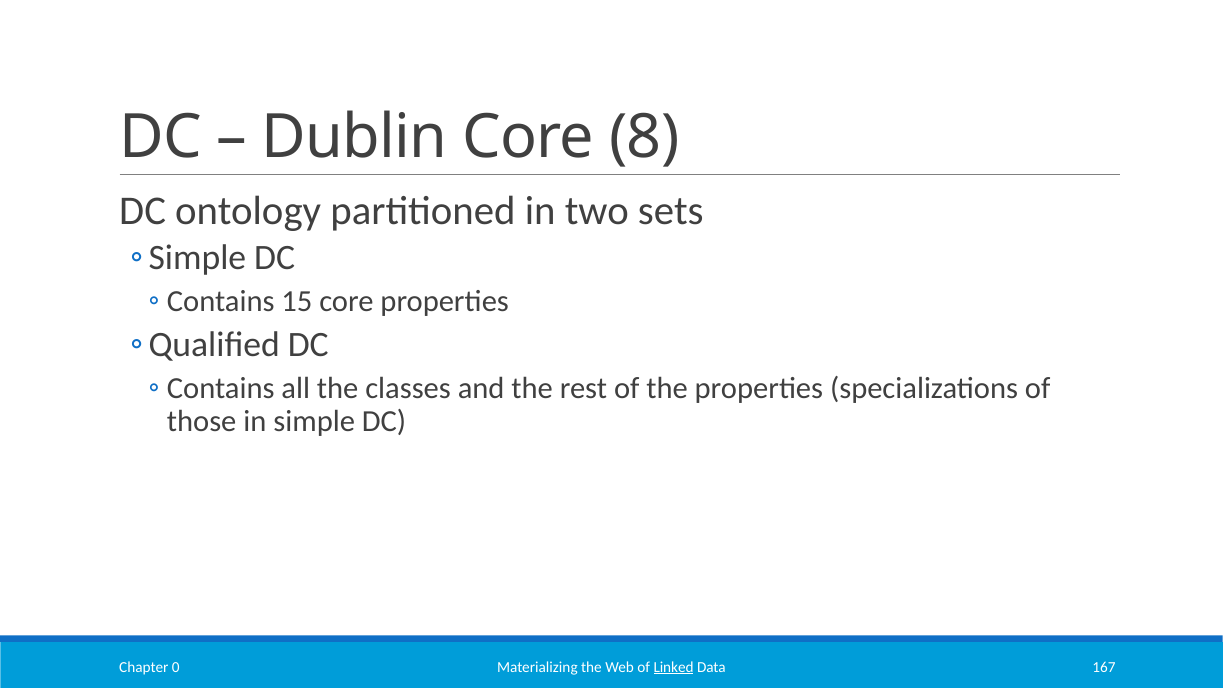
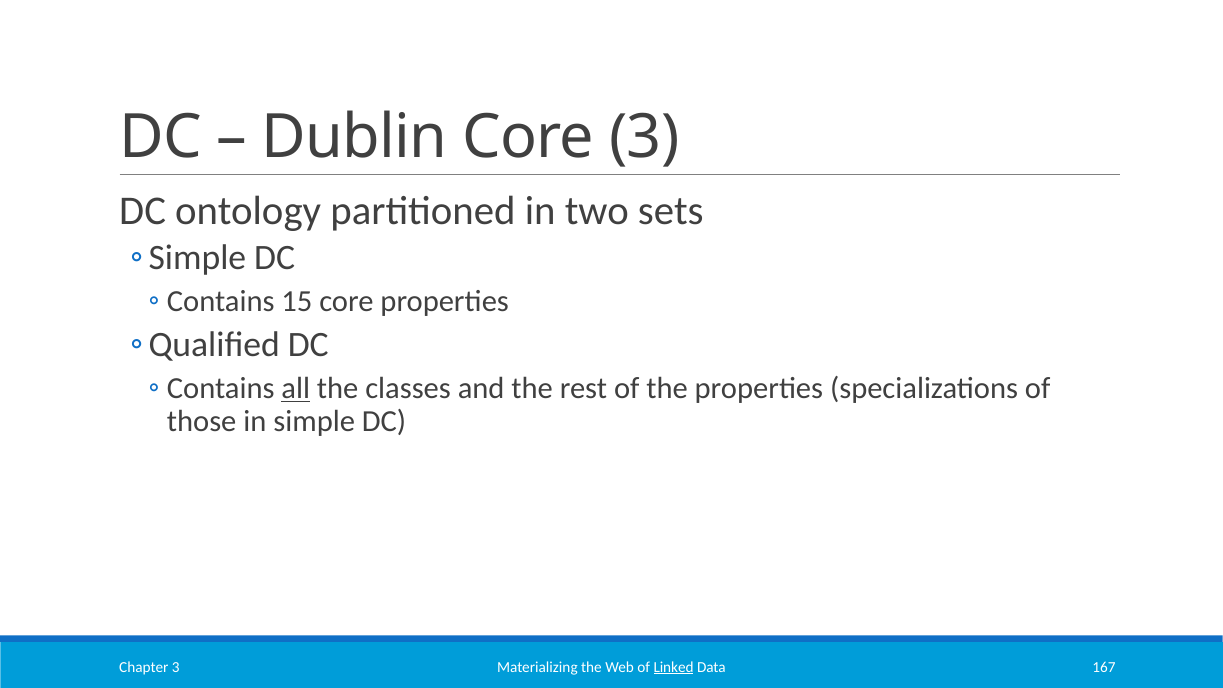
Core 8: 8 -> 3
all underline: none -> present
Chapter 0: 0 -> 3
